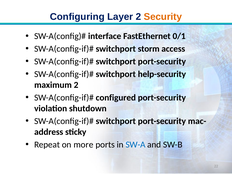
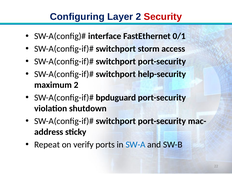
Security colour: orange -> red
configured: configured -> bpduguard
more: more -> verify
